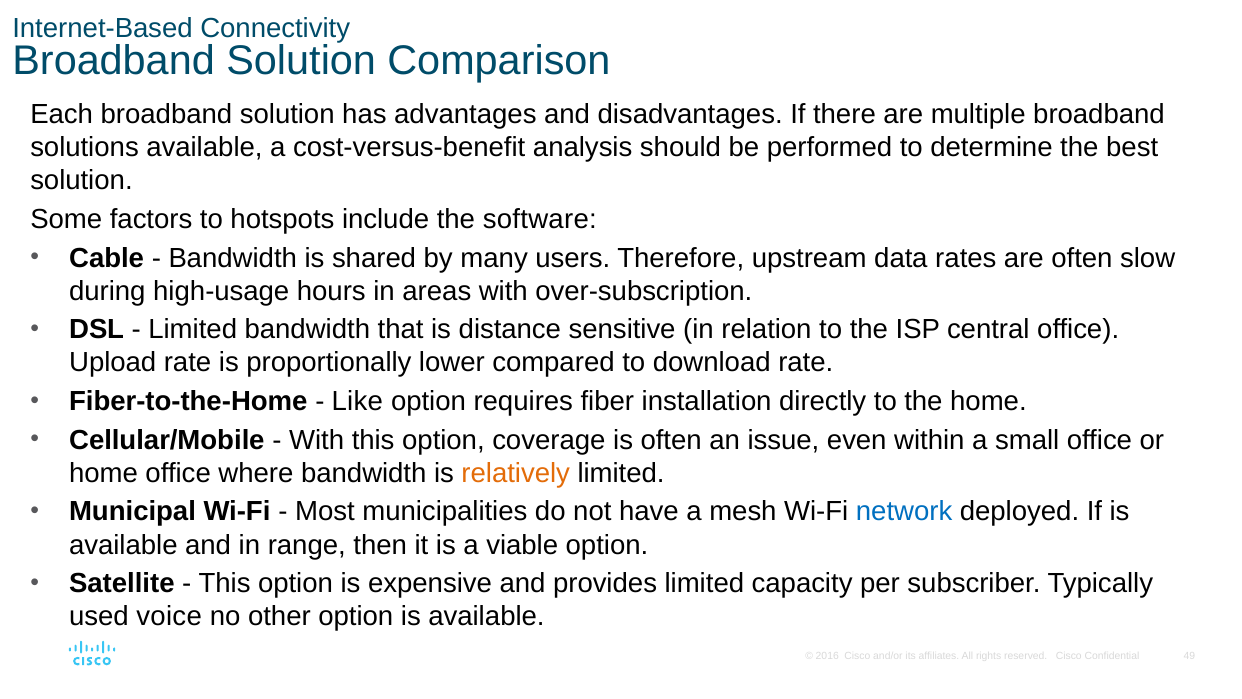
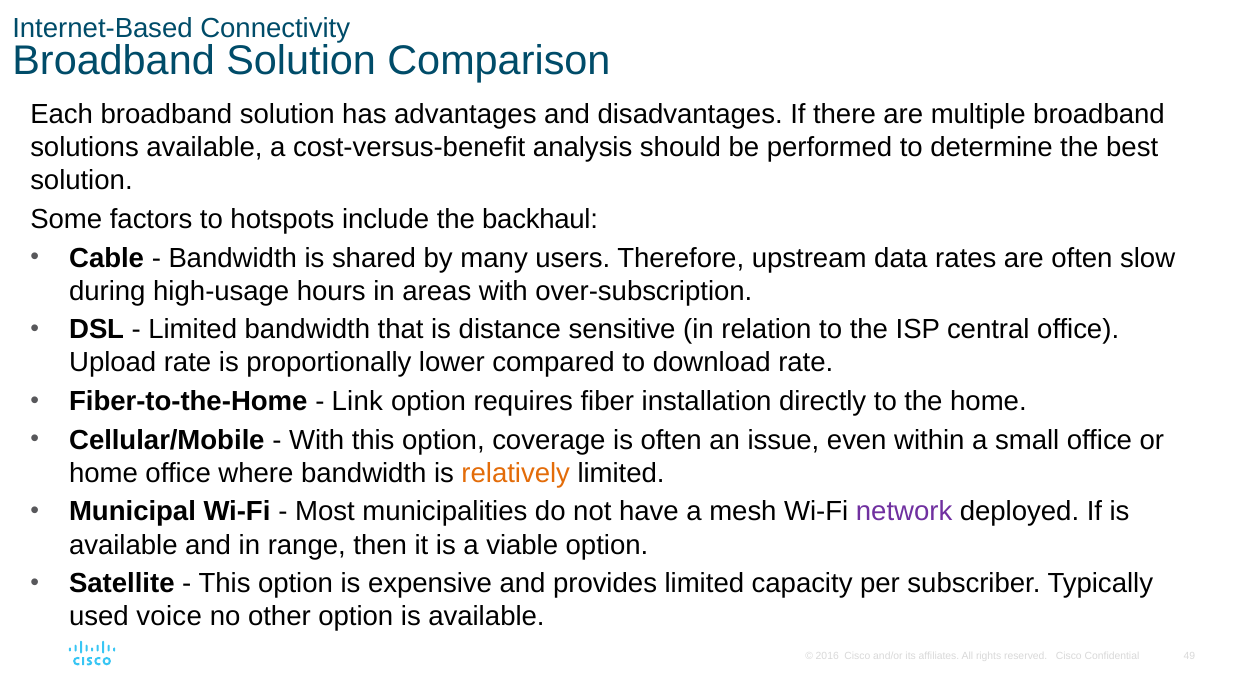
software: software -> backhaul
Like: Like -> Link
network colour: blue -> purple
